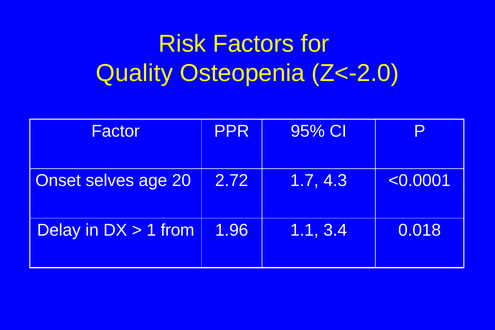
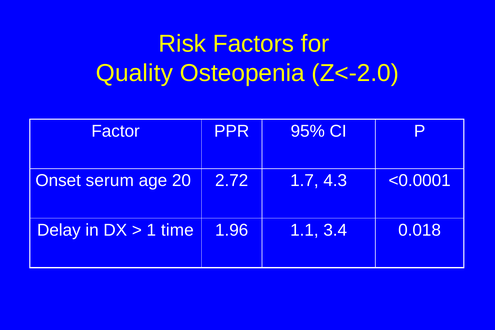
selves: selves -> serum
from: from -> time
